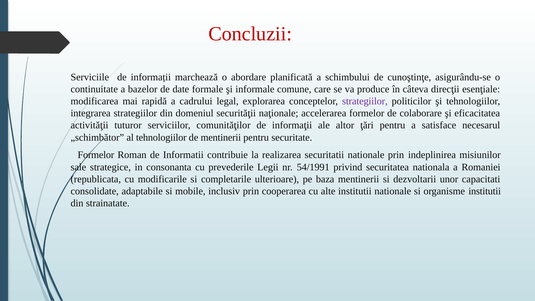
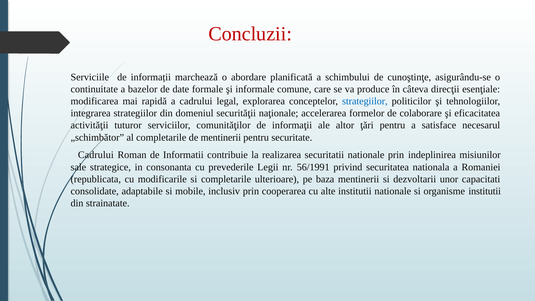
strategiilor at (365, 101) colour: purple -> blue
al tehnologiilor: tehnologiilor -> completarile
Formelor at (96, 155): Formelor -> Cadrului
54/1991: 54/1991 -> 56/1991
